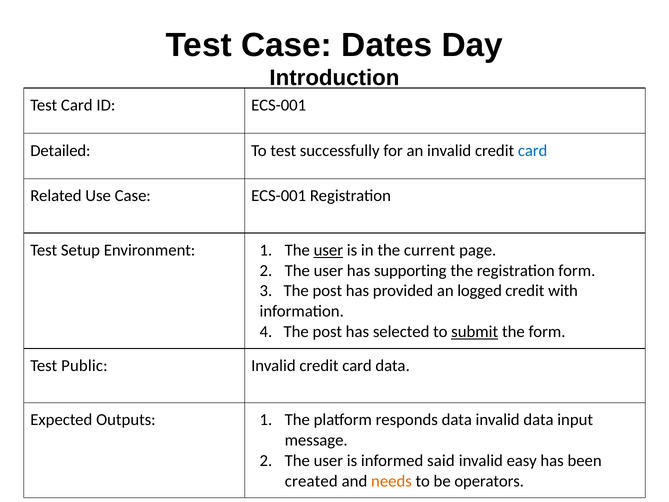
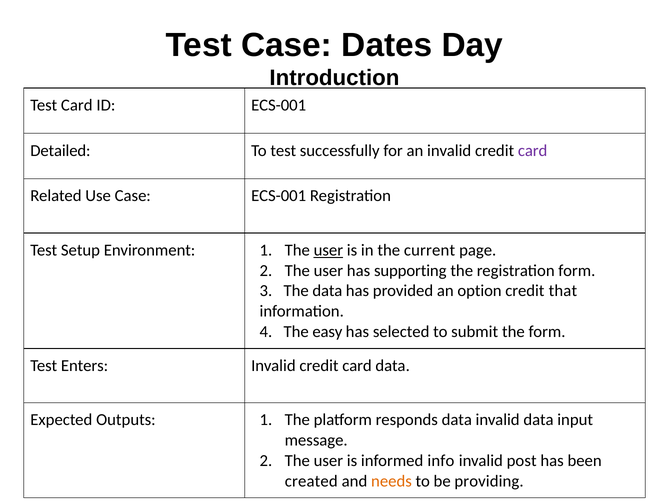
card at (533, 150) colour: blue -> purple
3 The post: post -> data
logged: logged -> option
with: with -> that
4 The post: post -> easy
submit underline: present -> none
Public: Public -> Enters
said: said -> info
easy: easy -> post
operators: operators -> providing
